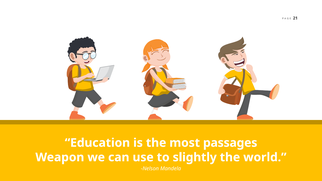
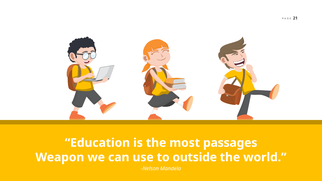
slightly: slightly -> outside
